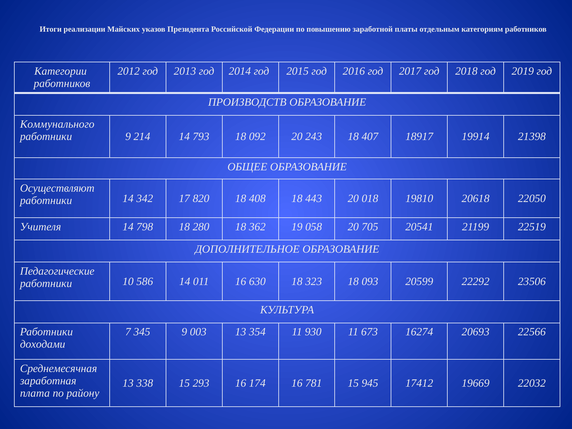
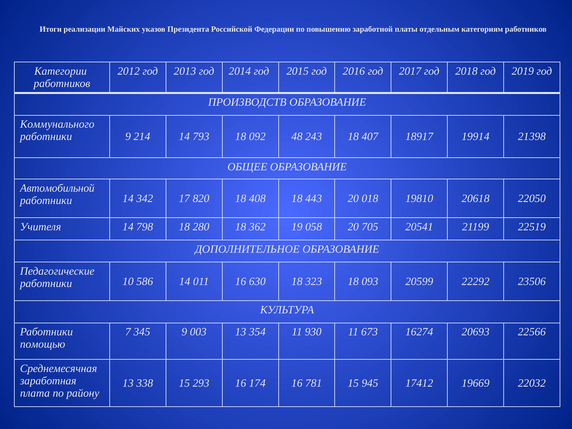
092 20: 20 -> 48
Осуществляют: Осуществляют -> Автомобильной
доходами: доходами -> помощью
